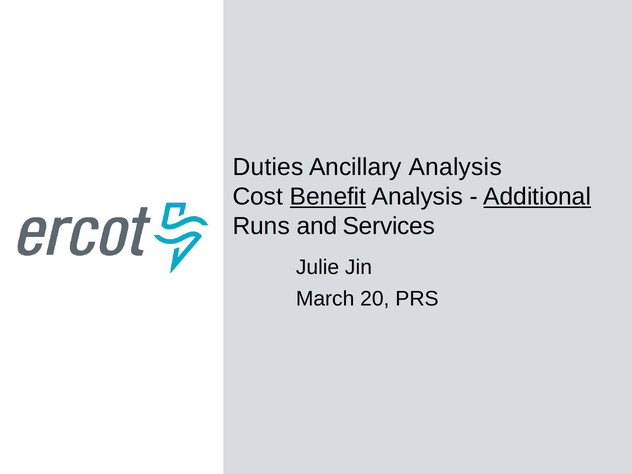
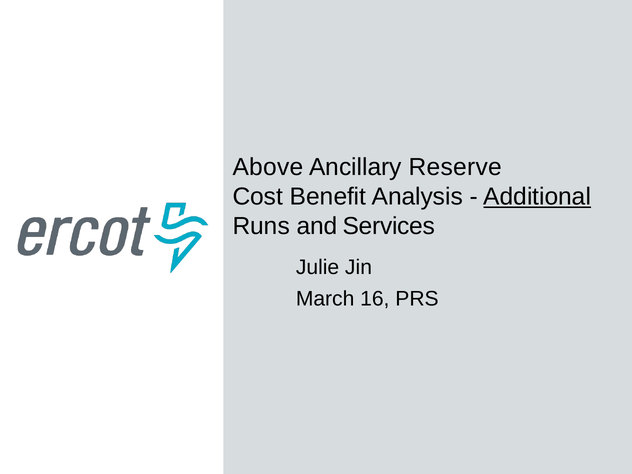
Duties: Duties -> Above
Ancillary Analysis: Analysis -> Reserve
Benefit underline: present -> none
20: 20 -> 16
